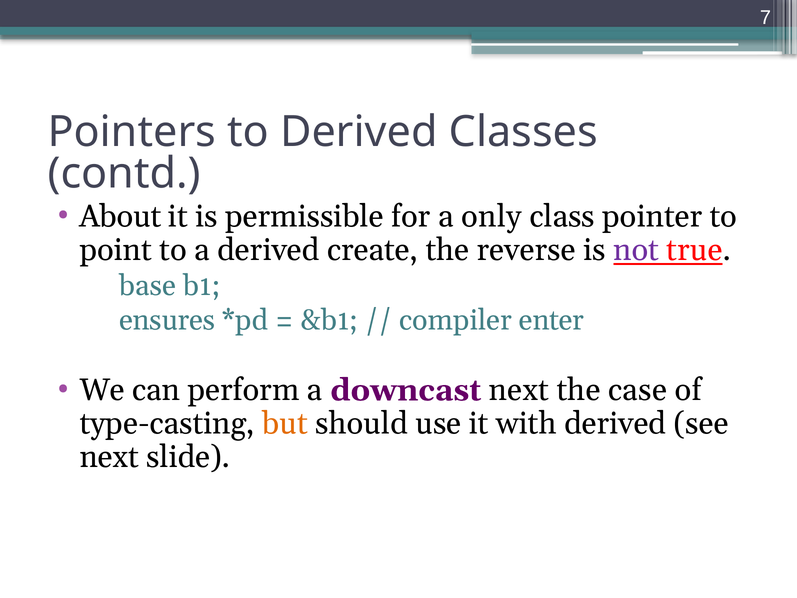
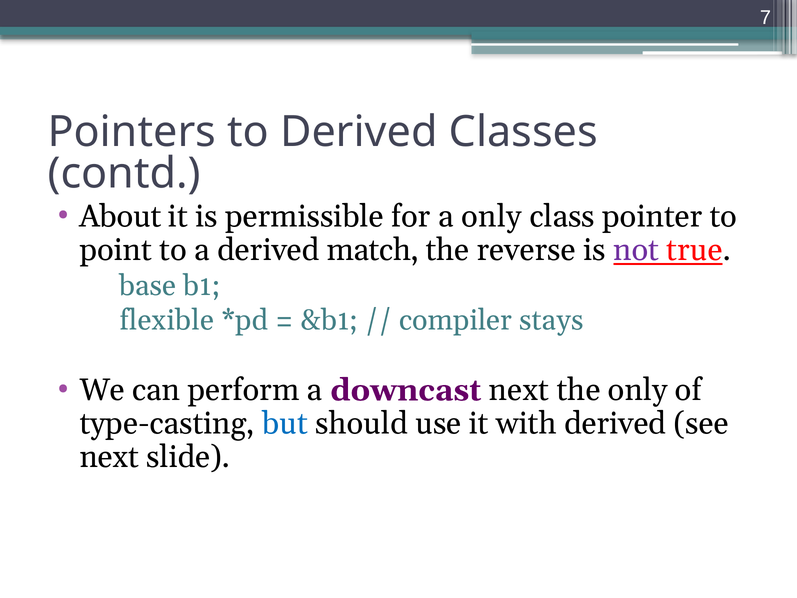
create: create -> match
ensures: ensures -> flexible
enter: enter -> stays
the case: case -> only
but colour: orange -> blue
